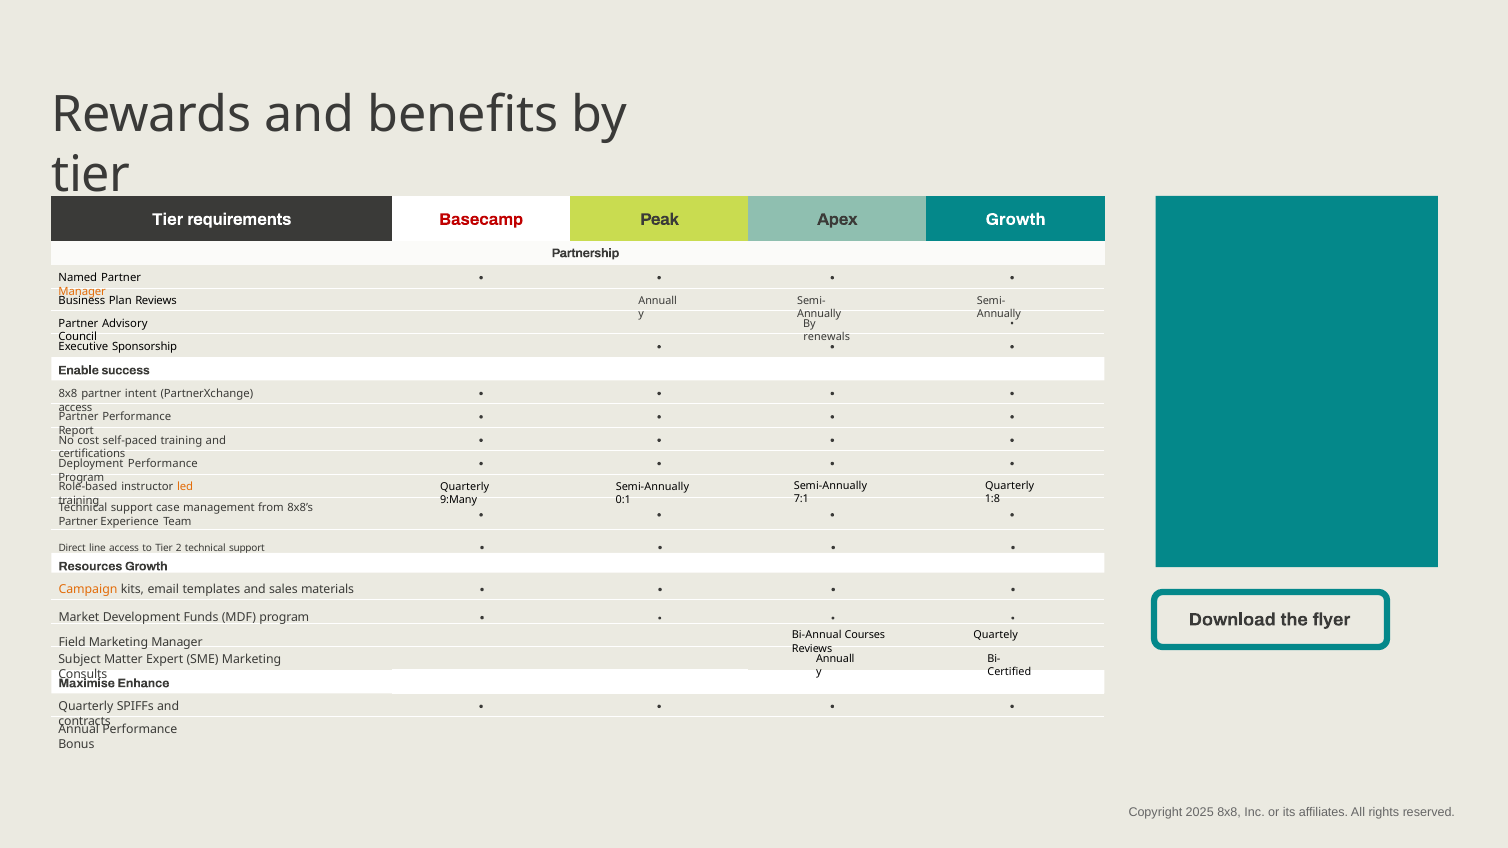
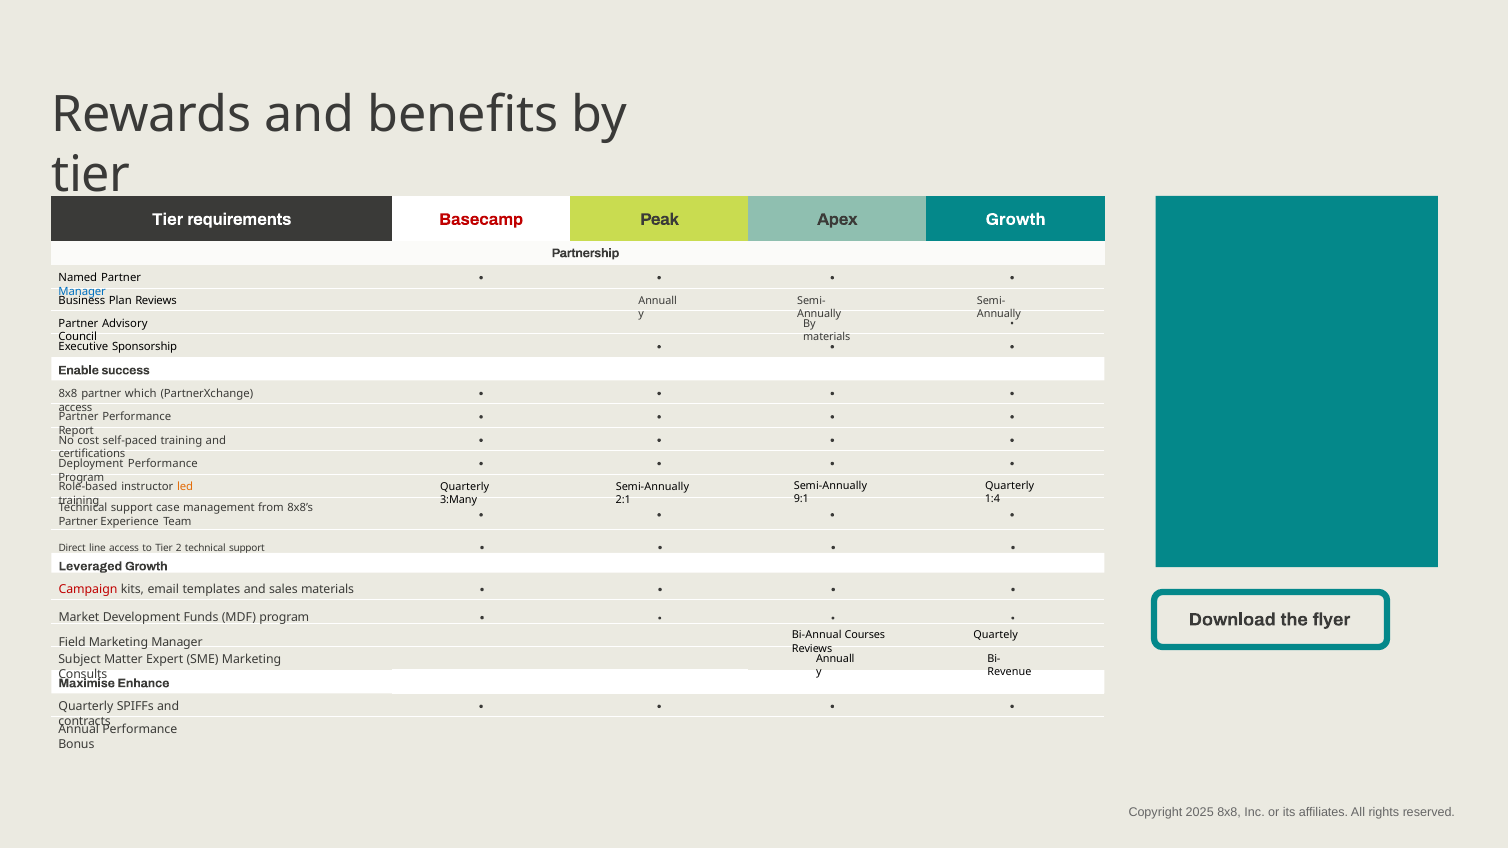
Manager at (82, 292) colour: orange -> blue
renewals at (827, 337): renewals -> materials
intent: intent -> which
7:1: 7:1 -> 9:1
1:8: 1:8 -> 1:4
9:Many: 9:Many -> 3:Many
0:1: 0:1 -> 2:1
Resources: Resources -> Leveraged
Campaign colour: orange -> red
Certified: Certified -> Revenue
